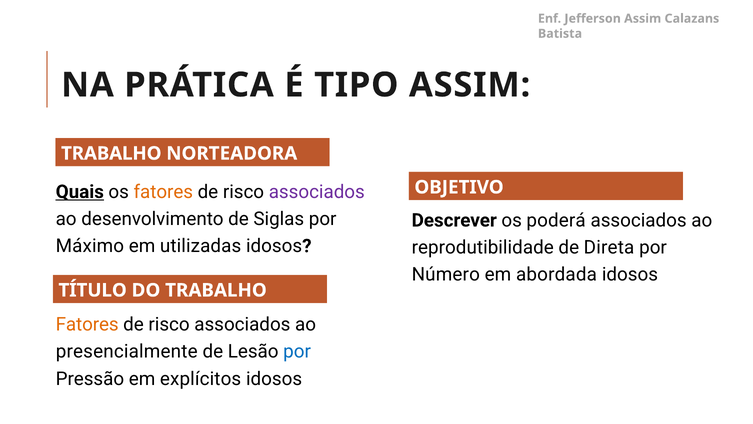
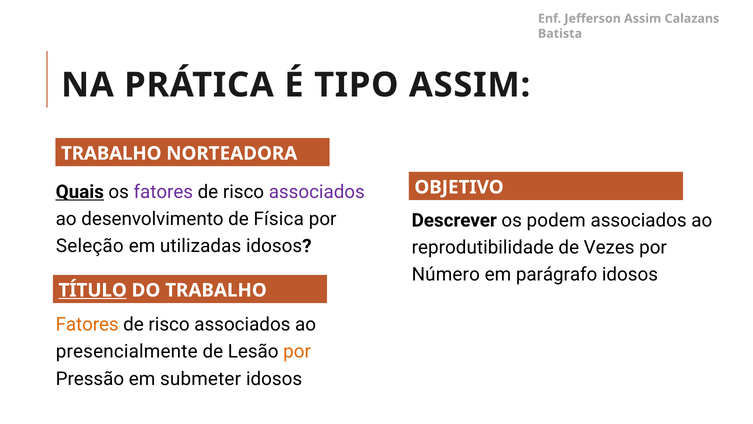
fatores at (163, 192) colour: orange -> purple
Siglas: Siglas -> Física
poderá: poderá -> podem
Máximo: Máximo -> Seleção
Direta: Direta -> Vezes
abordada: abordada -> parágrafo
TÍTULO underline: none -> present
por at (297, 351) colour: blue -> orange
explícitos: explícitos -> submeter
